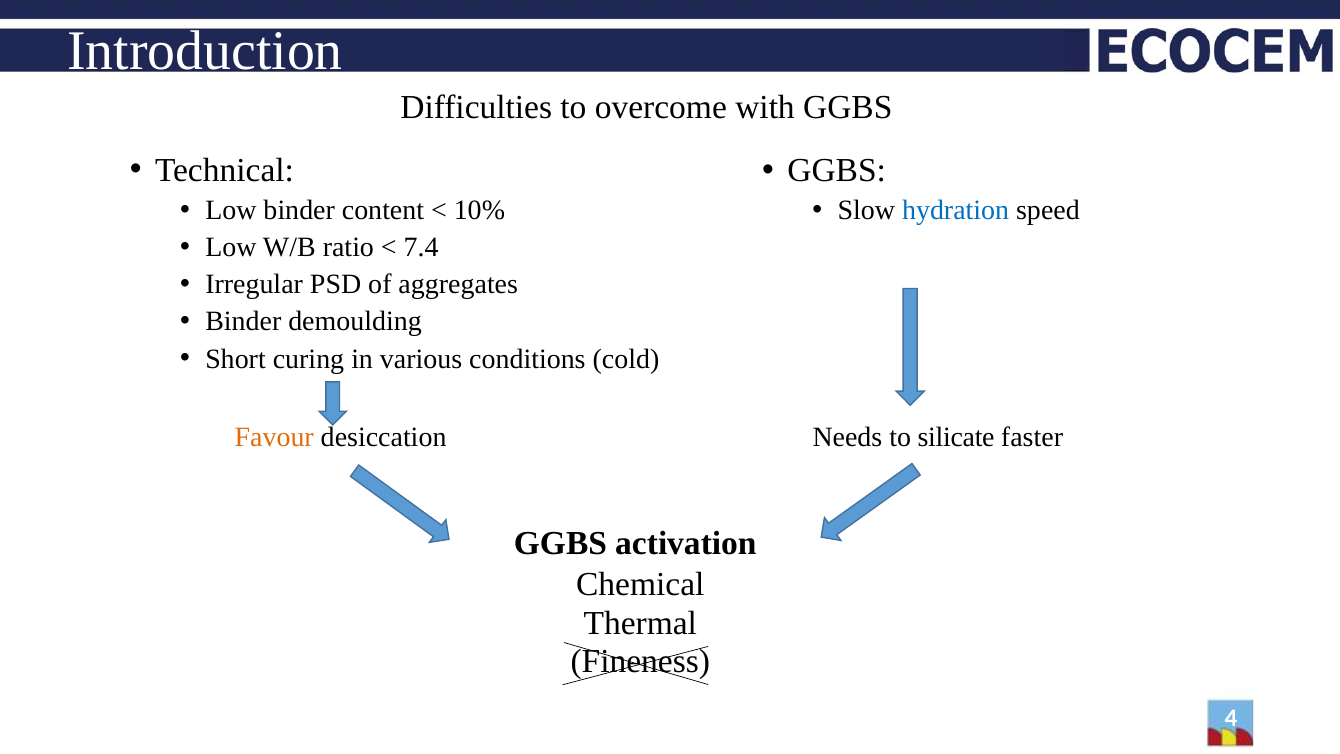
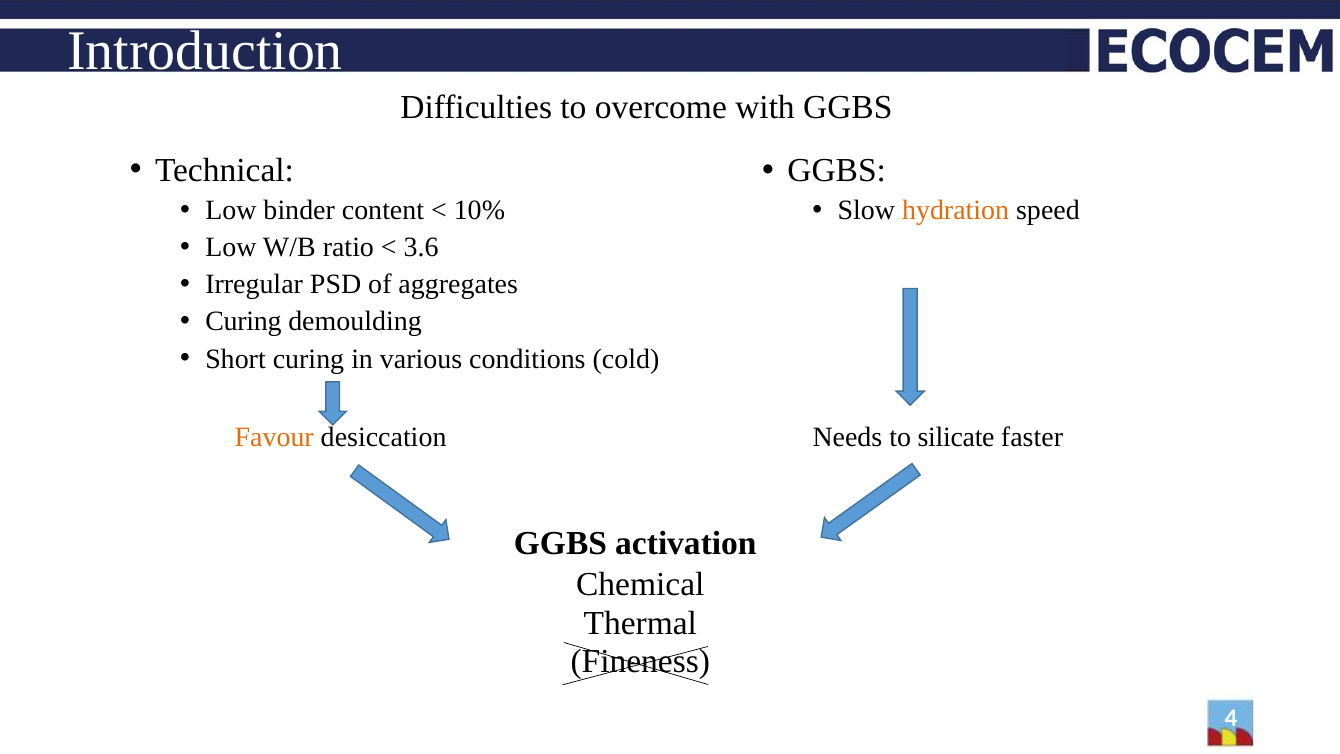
hydration colour: blue -> orange
7.4: 7.4 -> 3.6
Binder at (243, 322): Binder -> Curing
